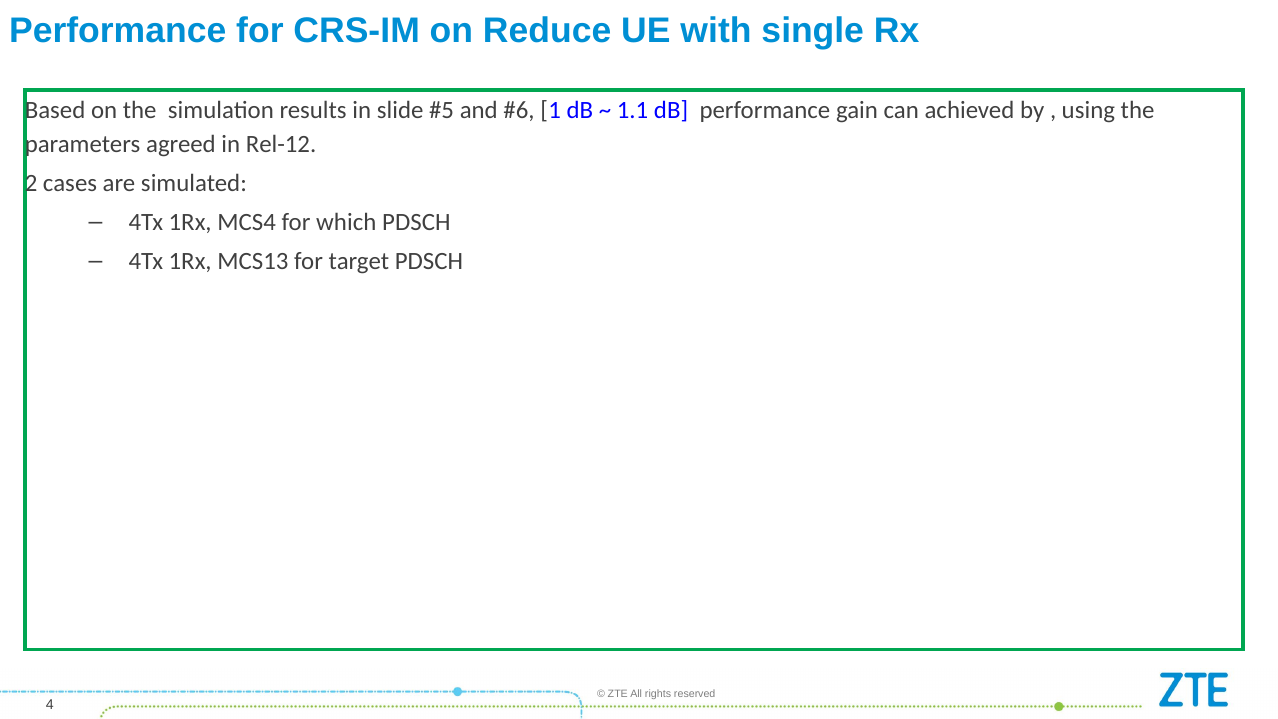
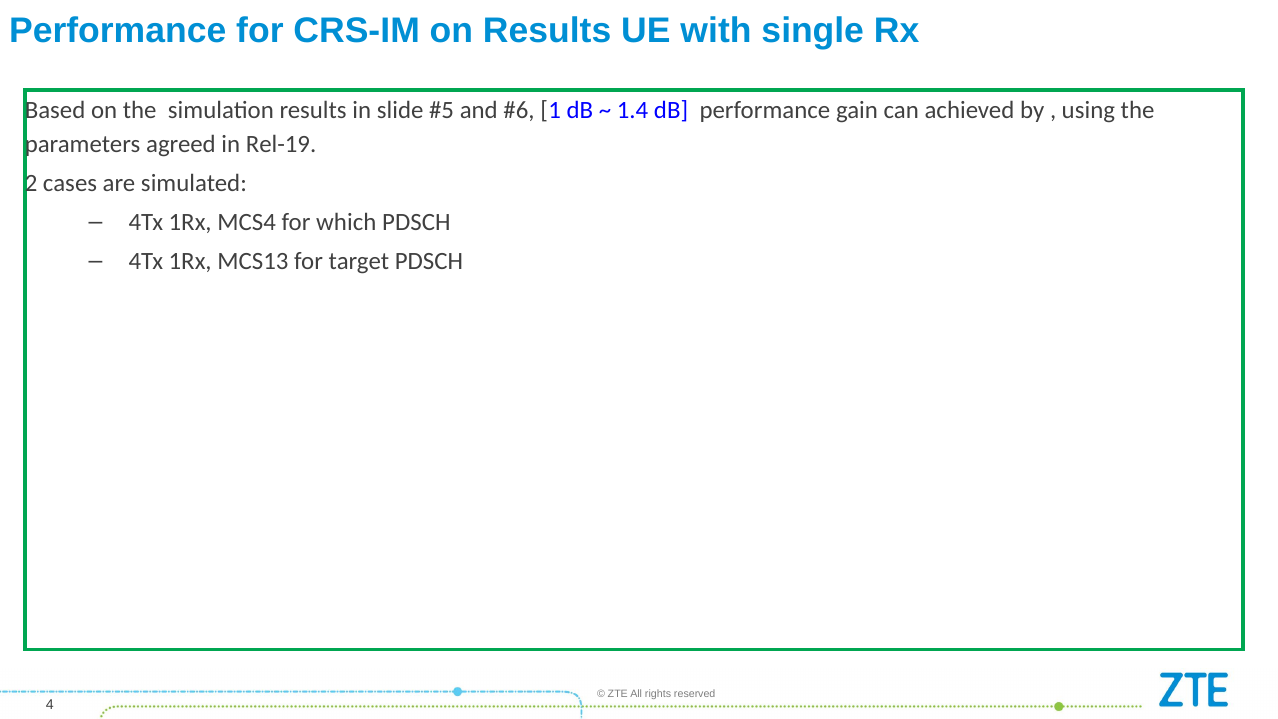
on Reduce: Reduce -> Results
1.1: 1.1 -> 1.4
Rel-12: Rel-12 -> Rel-19
